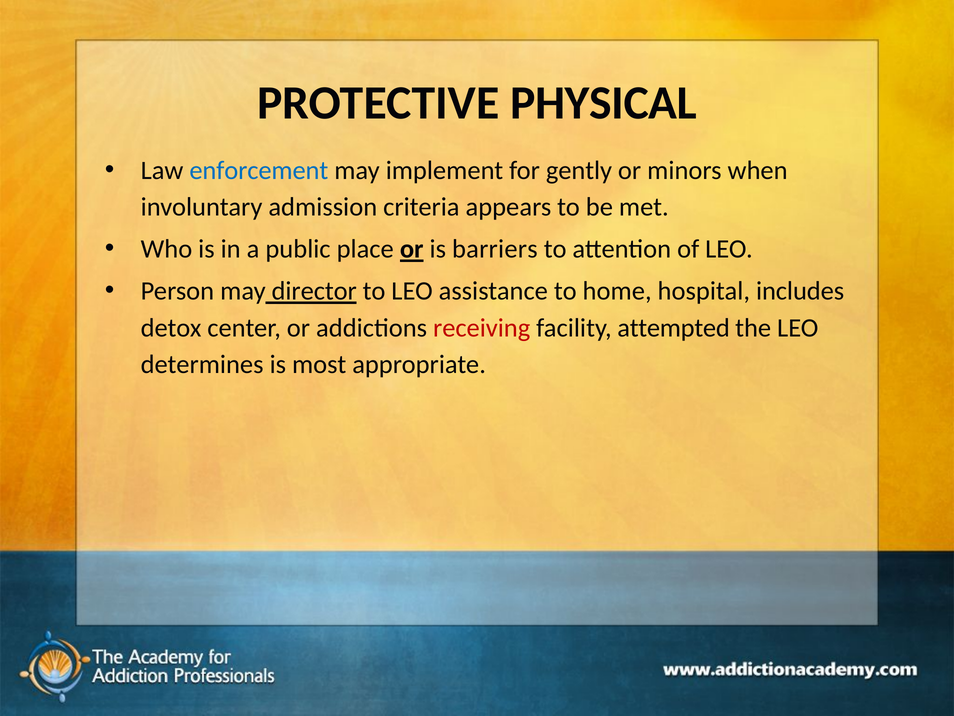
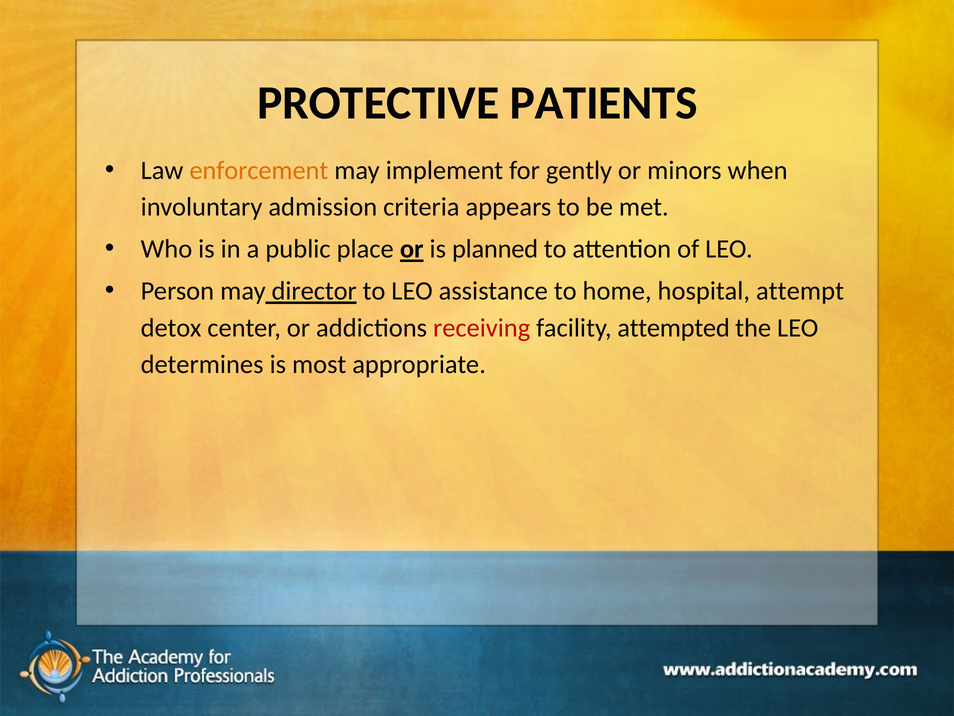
PHYSICAL: PHYSICAL -> PATIENTS
enforcement colour: blue -> orange
barriers: barriers -> planned
includes: includes -> attempt
